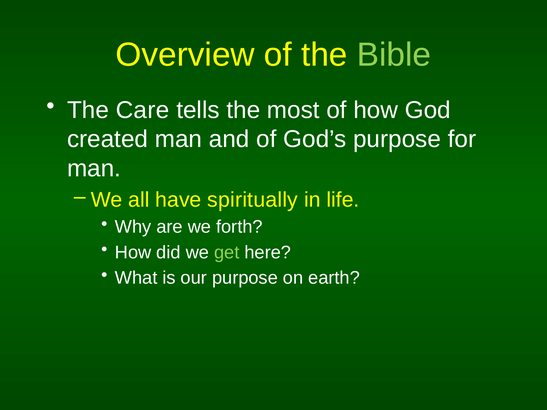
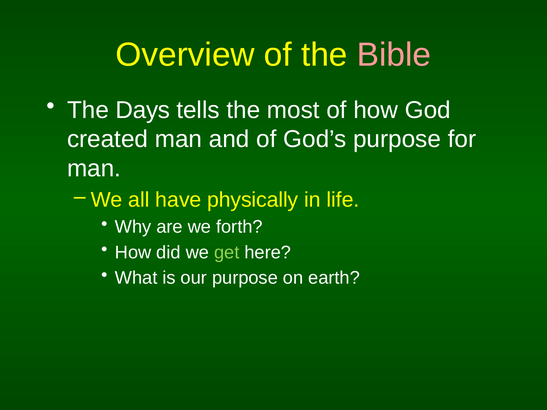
Bible colour: light green -> pink
Care: Care -> Days
spiritually: spiritually -> physically
